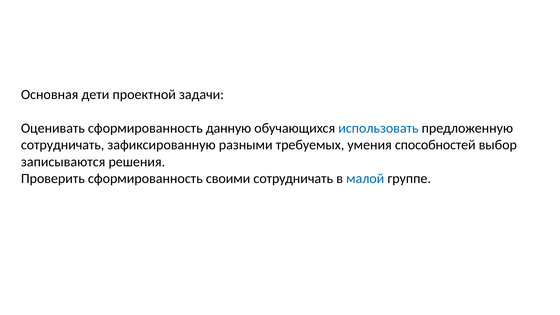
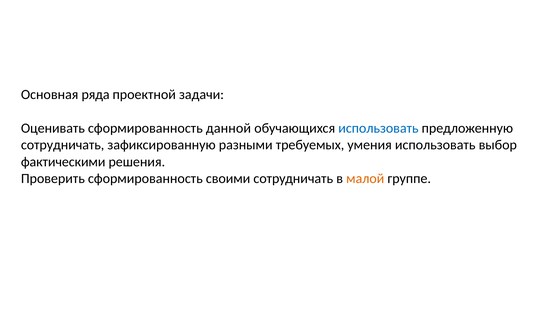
дети: дети -> ряда
данную: данную -> данной
умения способностей: способностей -> использовать
записываются: записываются -> фактическими
малой colour: blue -> orange
